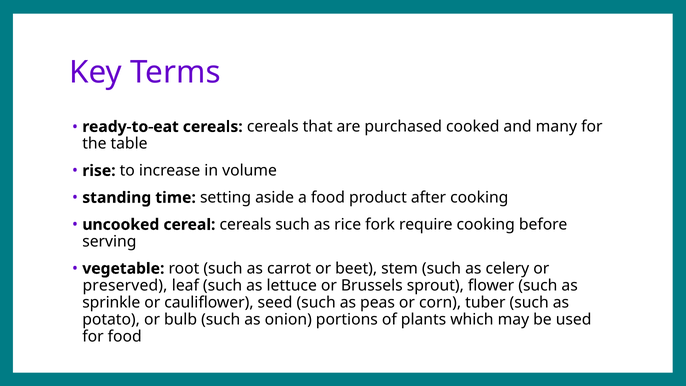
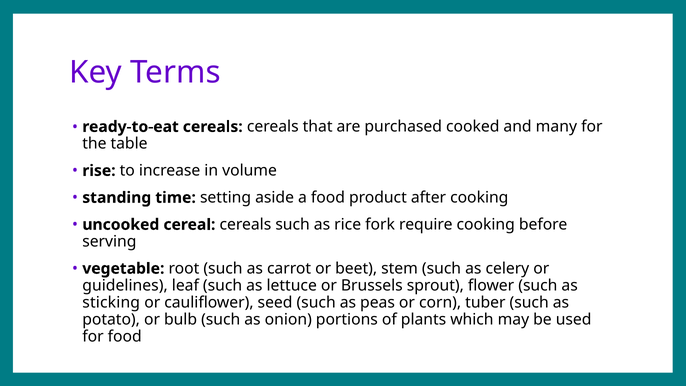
preserved: preserved -> guidelines
sprinkle: sprinkle -> sticking
